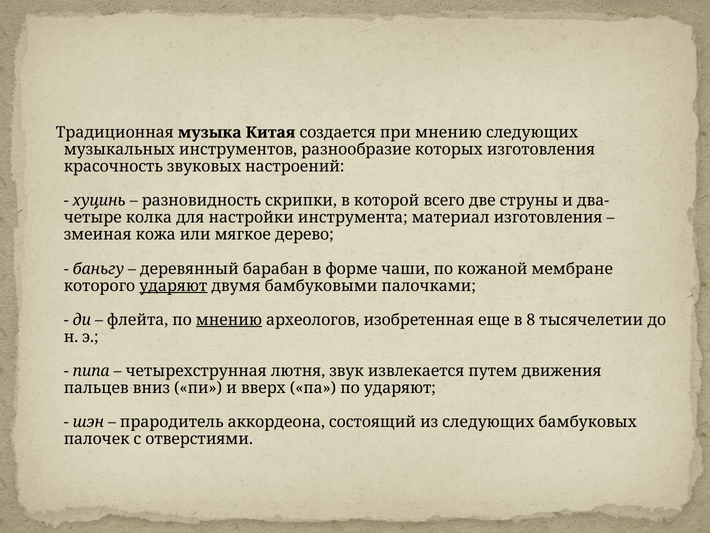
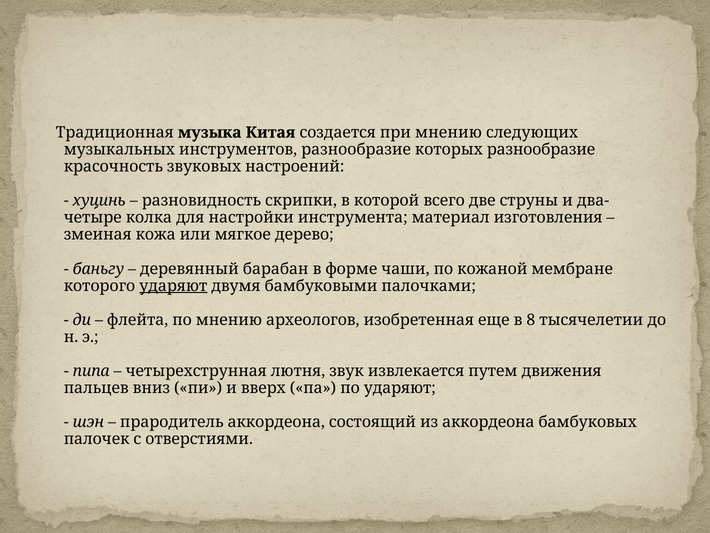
которых изготовления: изготовления -> разнообразие
мнению at (229, 320) underline: present -> none
из следующих: следующих -> аккордеона
